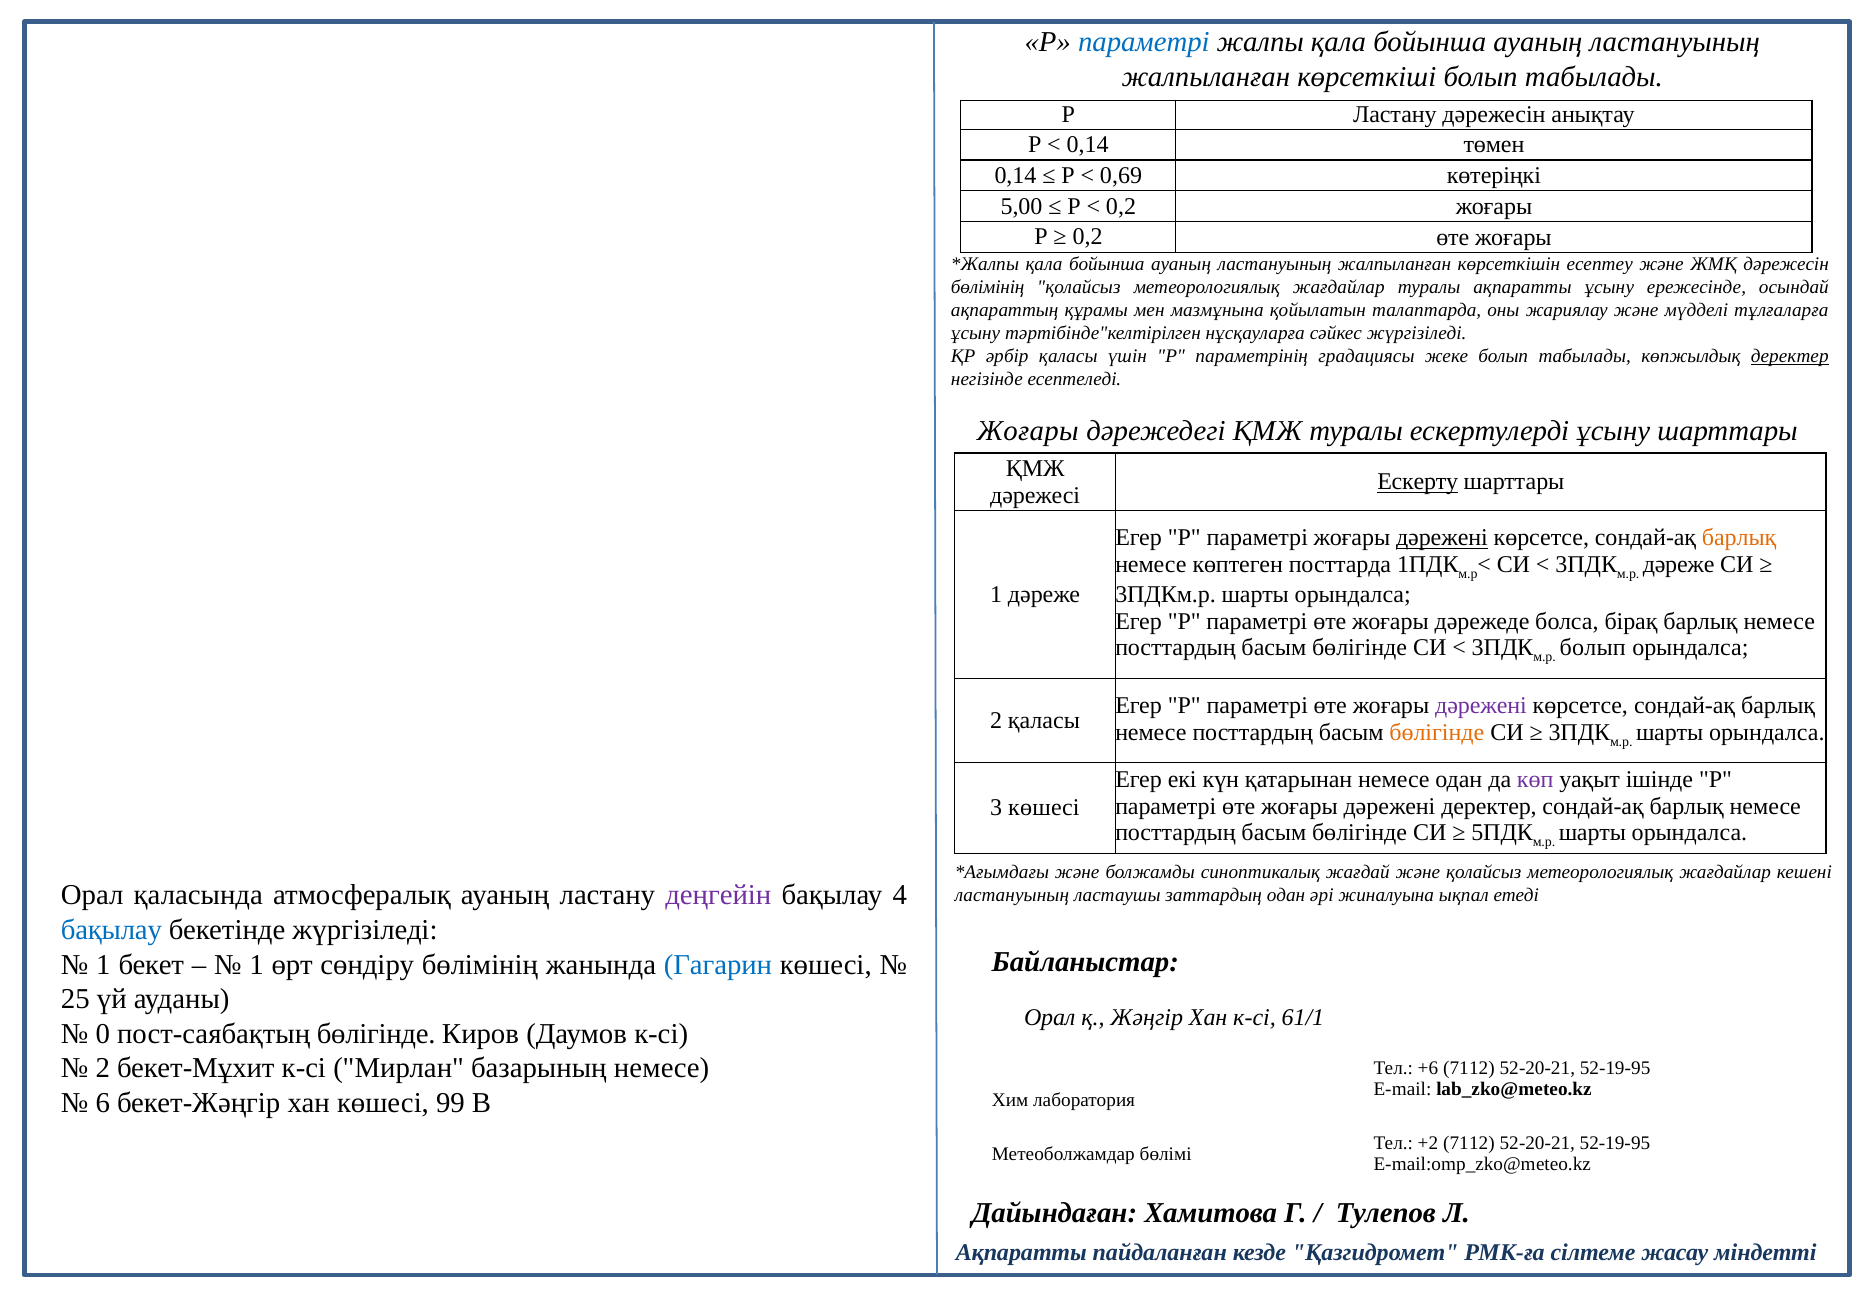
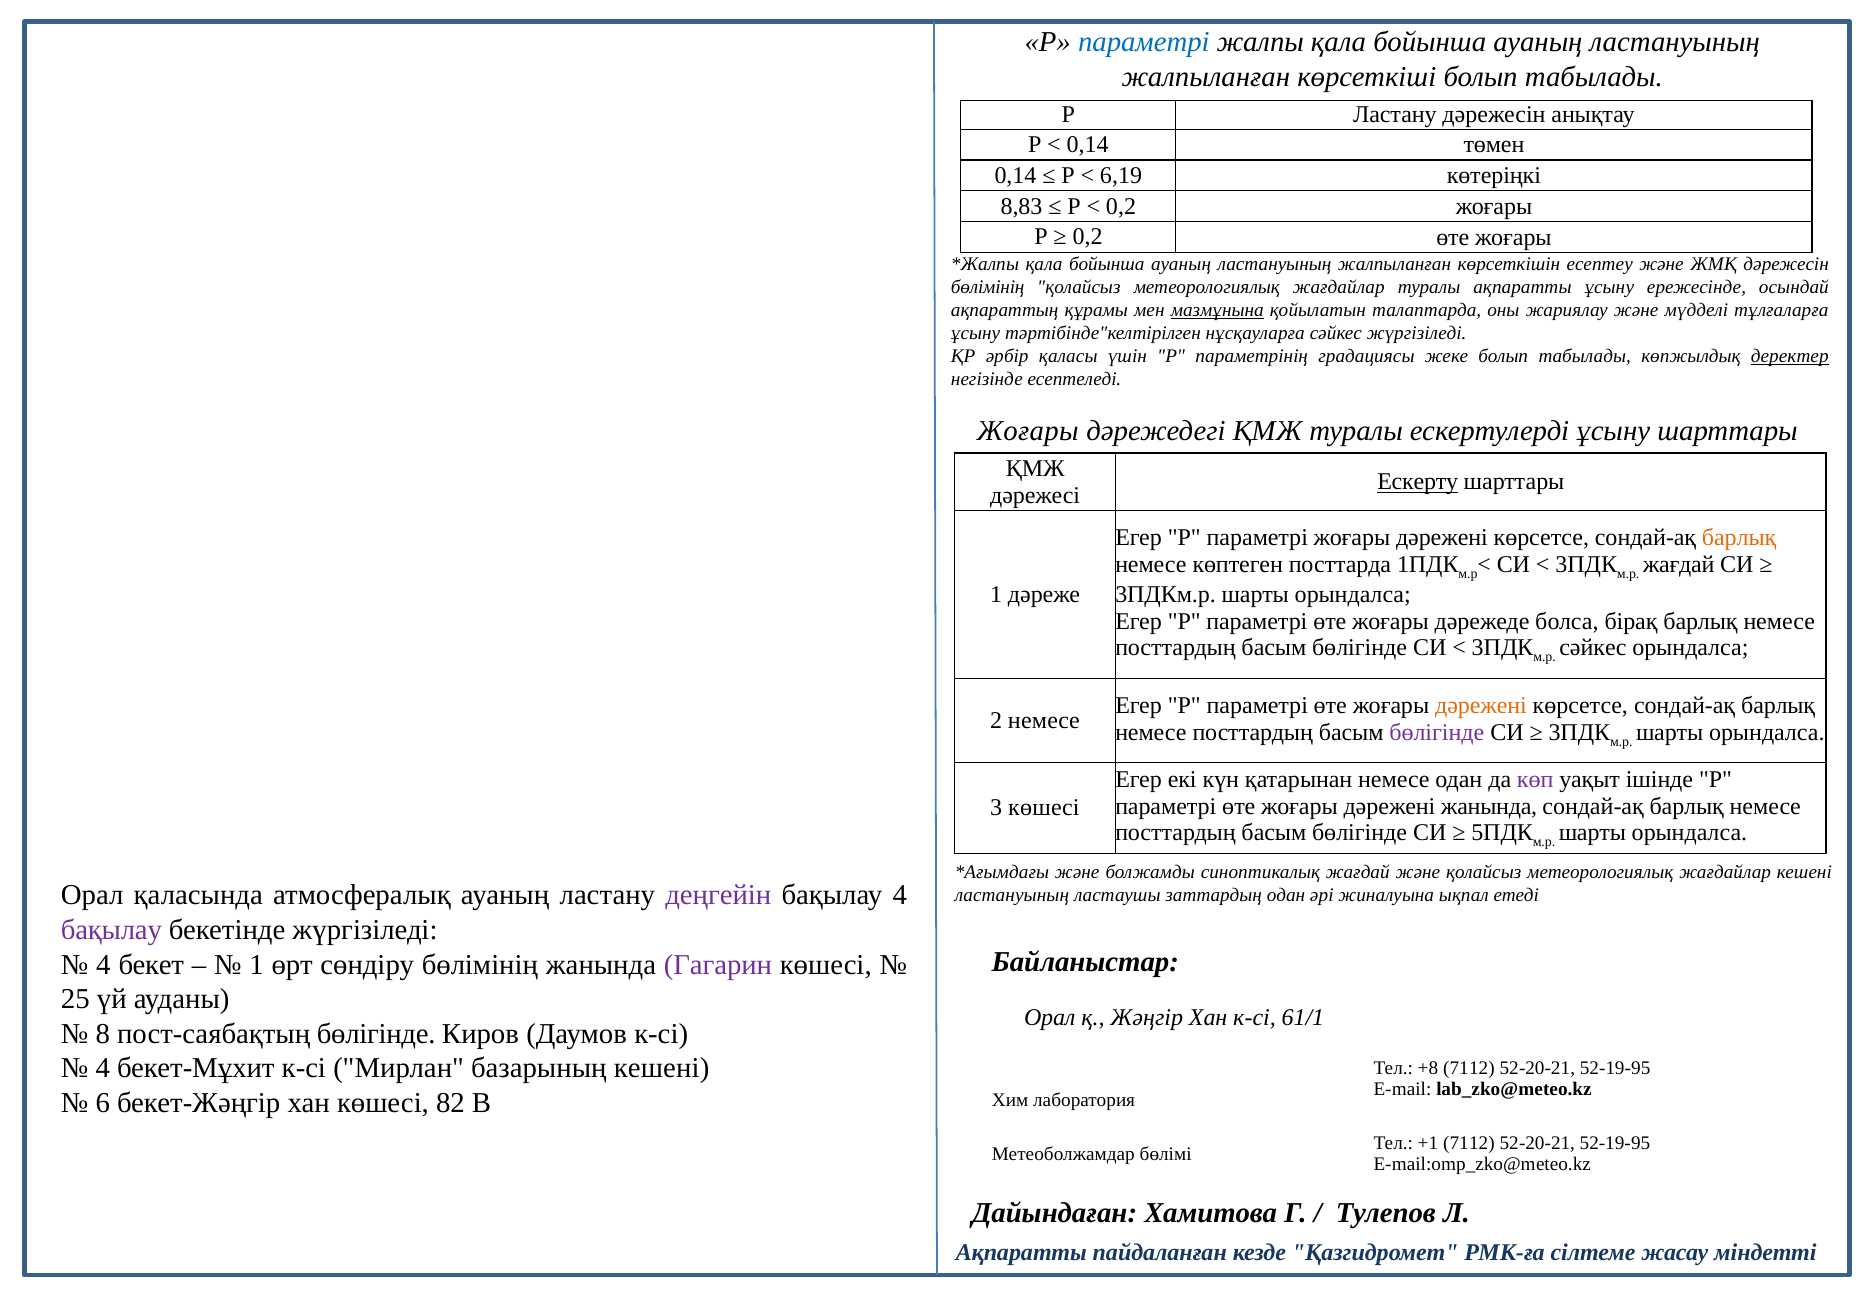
0,69: 0,69 -> 6,19
5,00: 5,00 -> 8,83
мазмұнына underline: none -> present
дәрежені at (1442, 538) underline: present -> none
дәреже at (1679, 565): дәреже -> жағдай
болып at (1593, 648): болып -> сәйкес
дәрежені at (1481, 706) colour: purple -> orange
2 қаласы: қаласы -> немесе
бөлігінде at (1437, 732) colour: orange -> purple
дәрежені деректер: деректер -> жанында
бақылау at (111, 930) colour: blue -> purple
1 at (103, 965): 1 -> 4
Гагарин colour: blue -> purple
0: 0 -> 8
2 at (103, 1069): 2 -> 4
базарының немесе: немесе -> кешені
+6: +6 -> +8
99: 99 -> 82
+2: +2 -> +1
